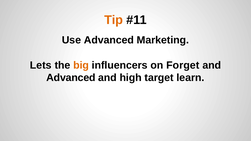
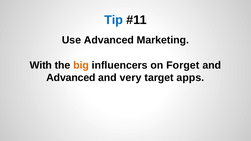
Tip colour: orange -> blue
Lets: Lets -> With
high: high -> very
learn: learn -> apps
